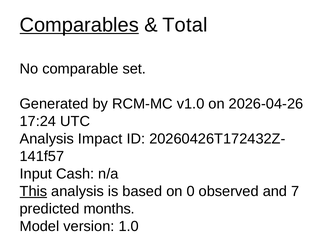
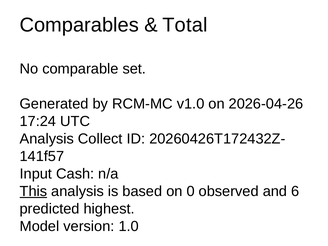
Comparables underline: present -> none
Impact: Impact -> Collect
7: 7 -> 6
months: months -> highest
